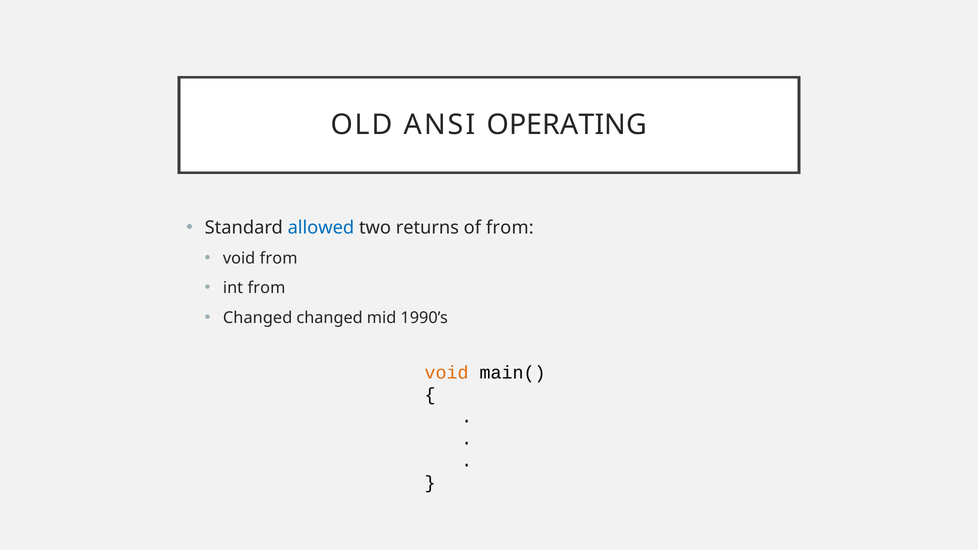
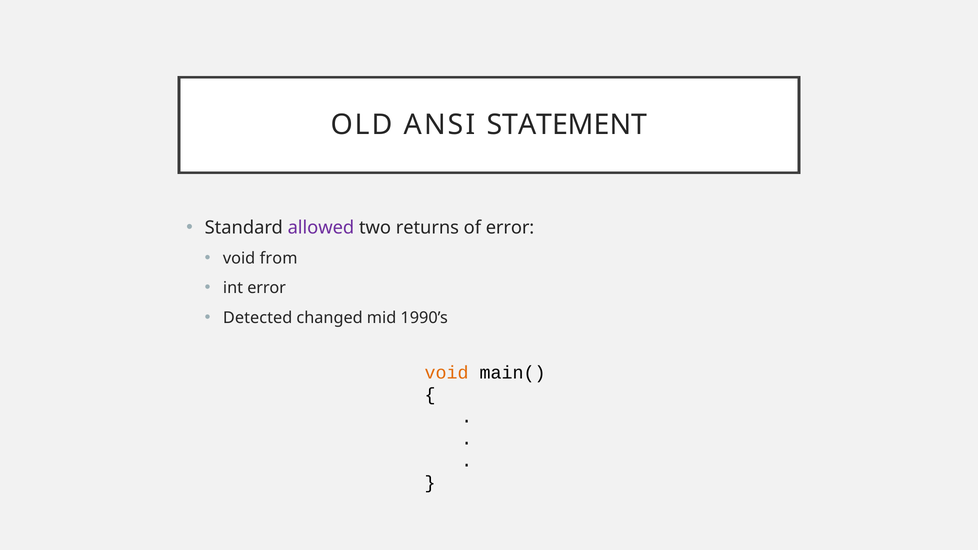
OPERATING: OPERATING -> STATEMENT
allowed colour: blue -> purple
of from: from -> error
int from: from -> error
Changed at (258, 318): Changed -> Detected
